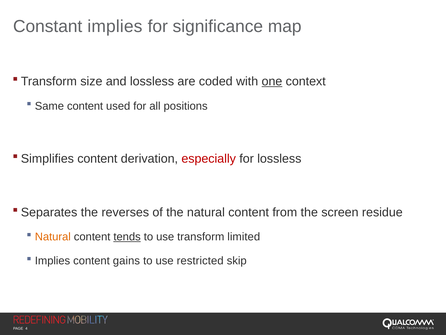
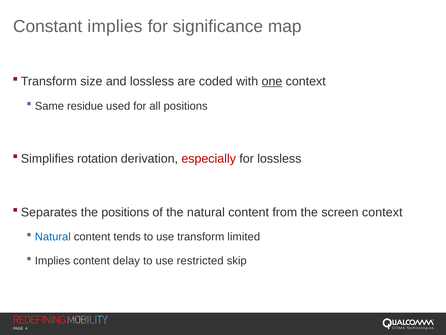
Same content: content -> residue
content at (97, 159): content -> rotation
the reverses: reverses -> positions
screen residue: residue -> context
Natural at (53, 237) colour: orange -> blue
tends underline: present -> none
gains: gains -> delay
